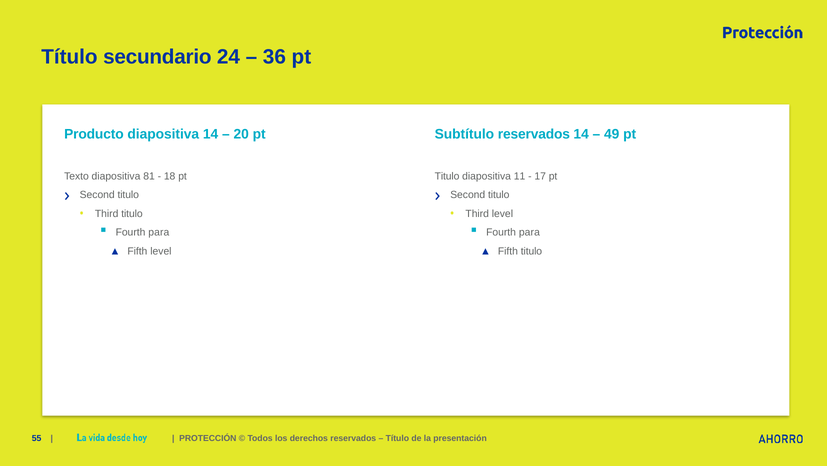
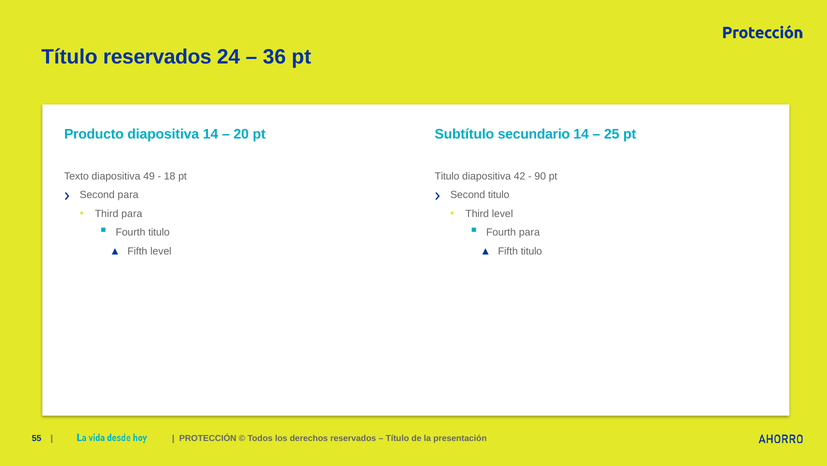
Título secundario: secundario -> reservados
Subtítulo reservados: reservados -> secundario
49: 49 -> 25
81: 81 -> 49
11: 11 -> 42
17: 17 -> 90
titulo at (128, 195): titulo -> para
Third titulo: titulo -> para
para at (159, 232): para -> titulo
